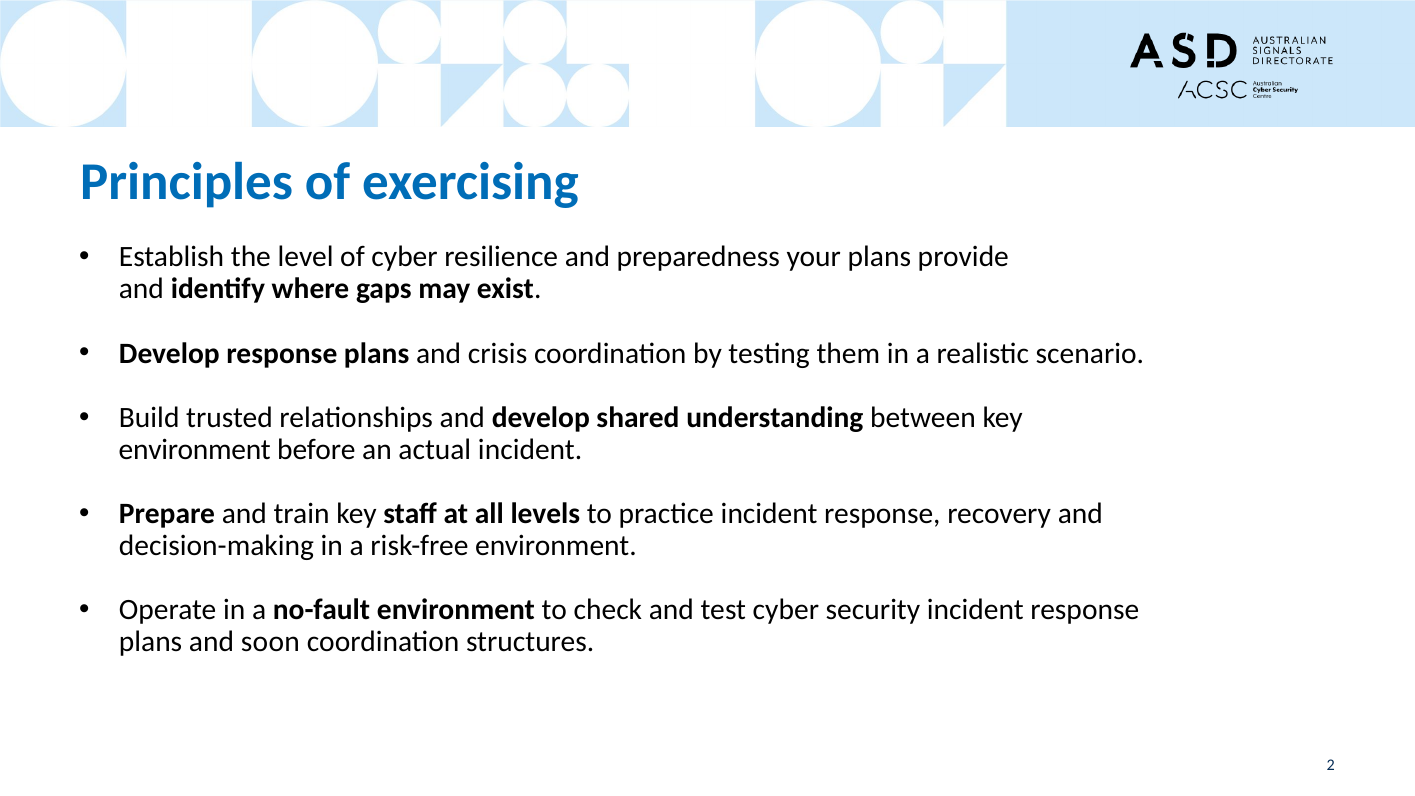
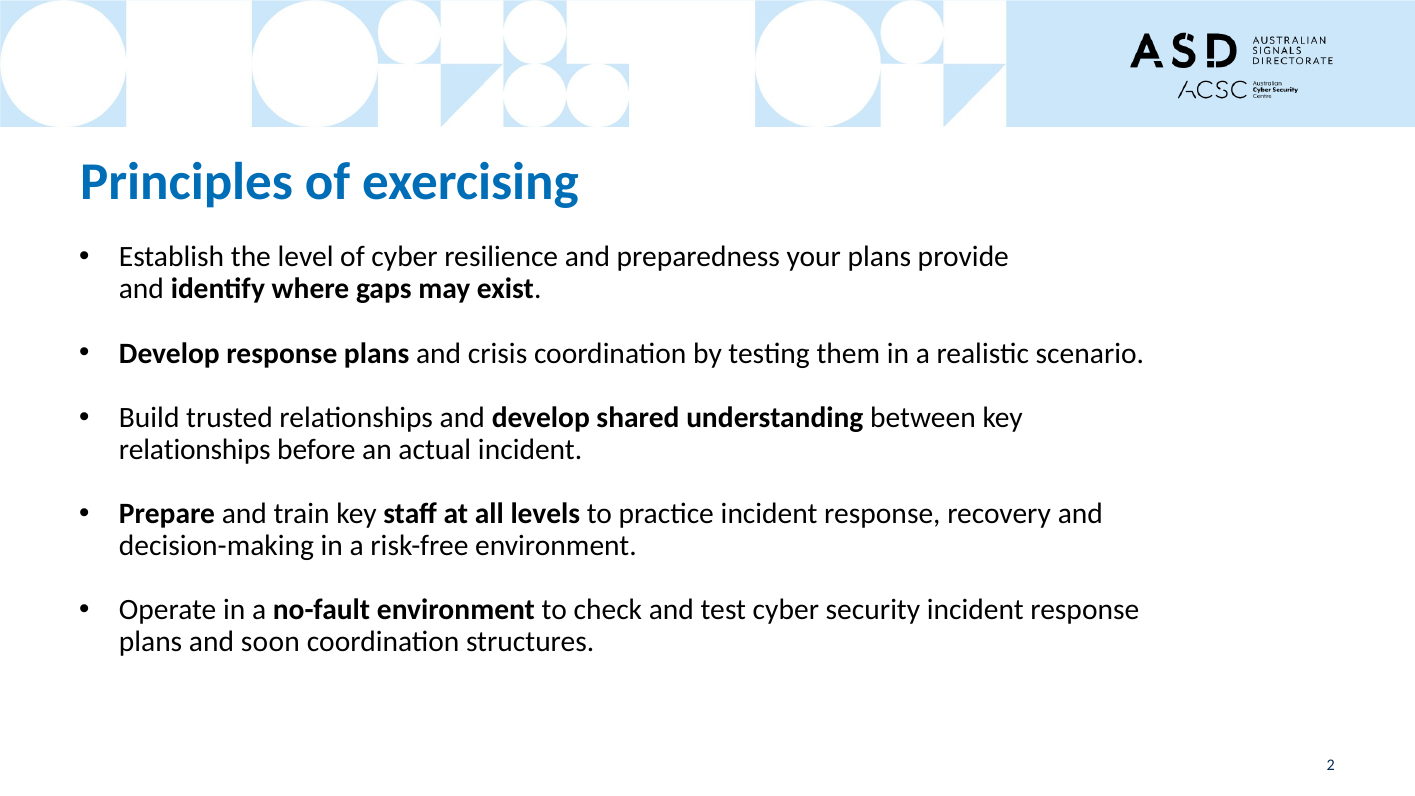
environment at (195, 449): environment -> relationships
